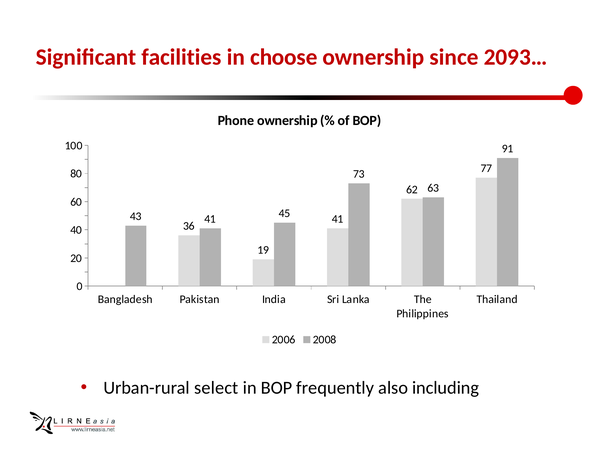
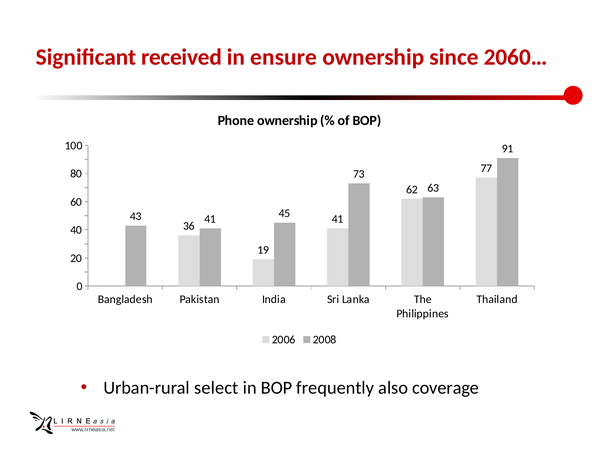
facilities: facilities -> received
choose: choose -> ensure
2093…: 2093… -> 2060…
including: including -> coverage
